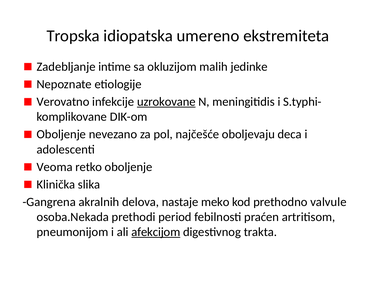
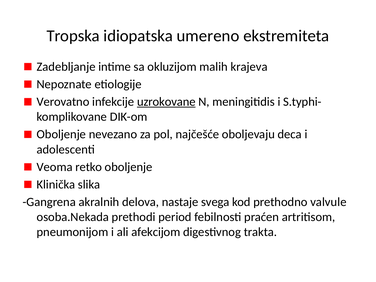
jedinke: jedinke -> krajeva
meko: meko -> svega
afekcijom underline: present -> none
